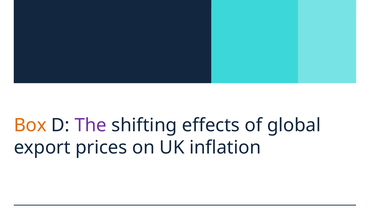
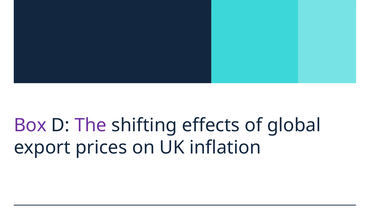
Box colour: orange -> purple
